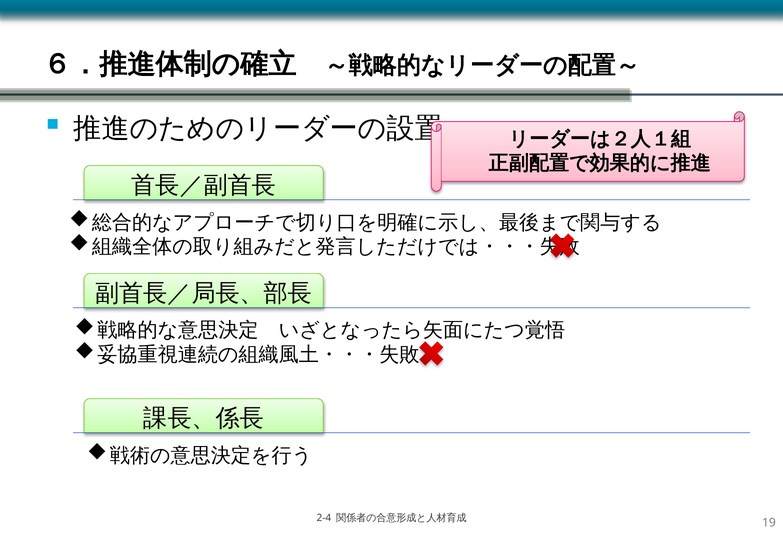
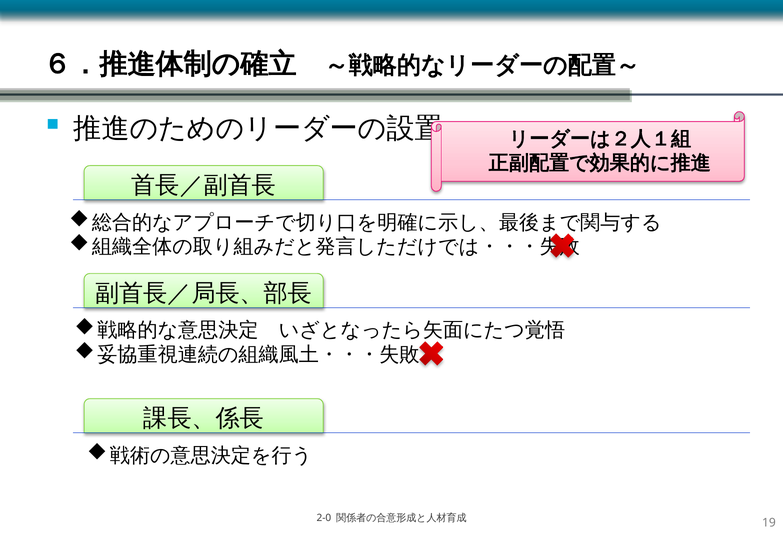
2-4: 2-4 -> 2-0
